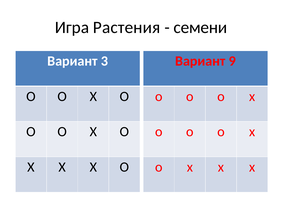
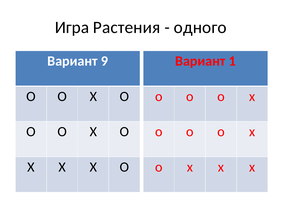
семени: семени -> одного
3: 3 -> 9
9: 9 -> 1
